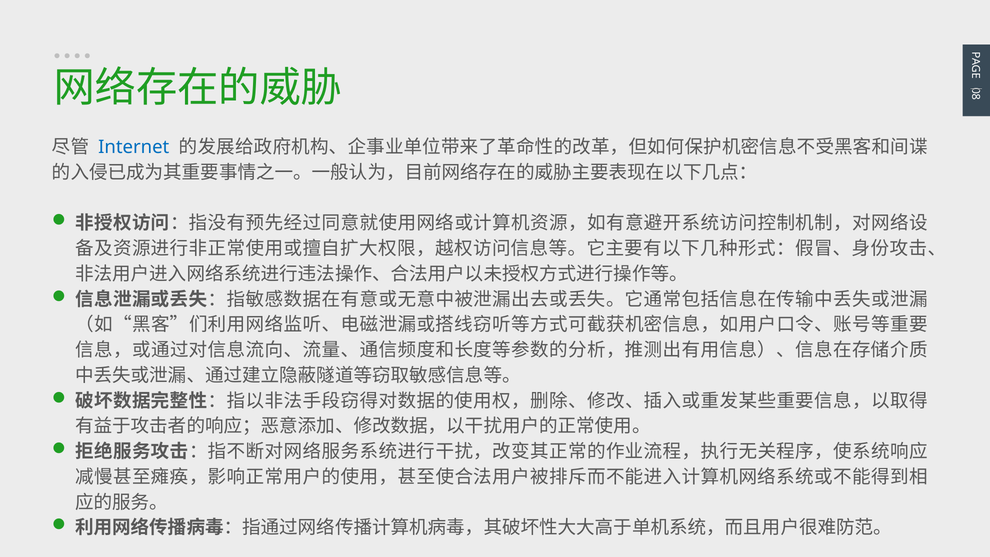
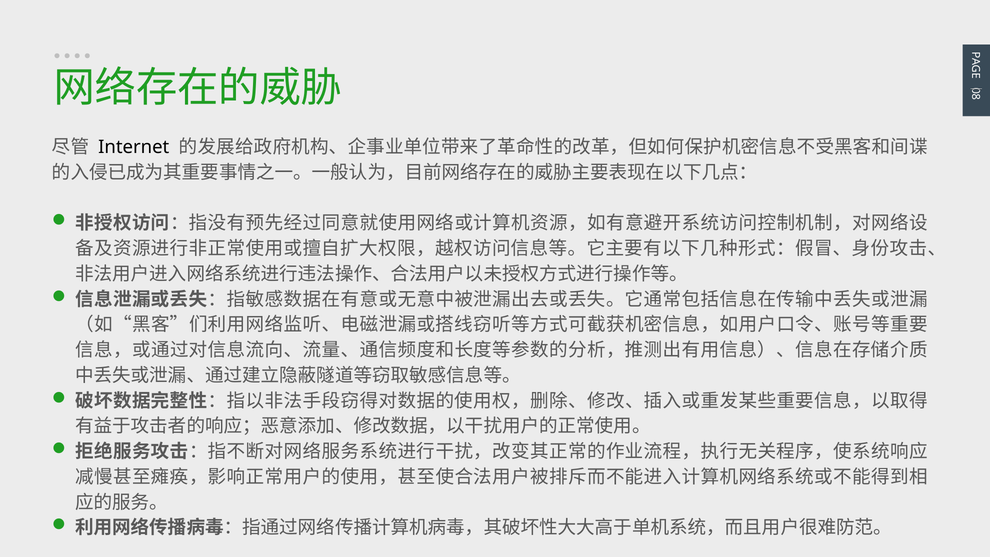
Internet colour: blue -> black
